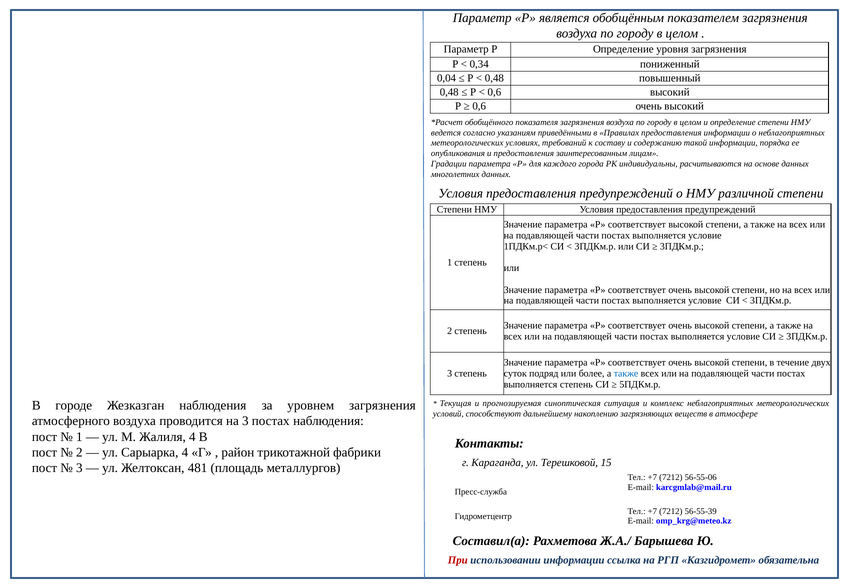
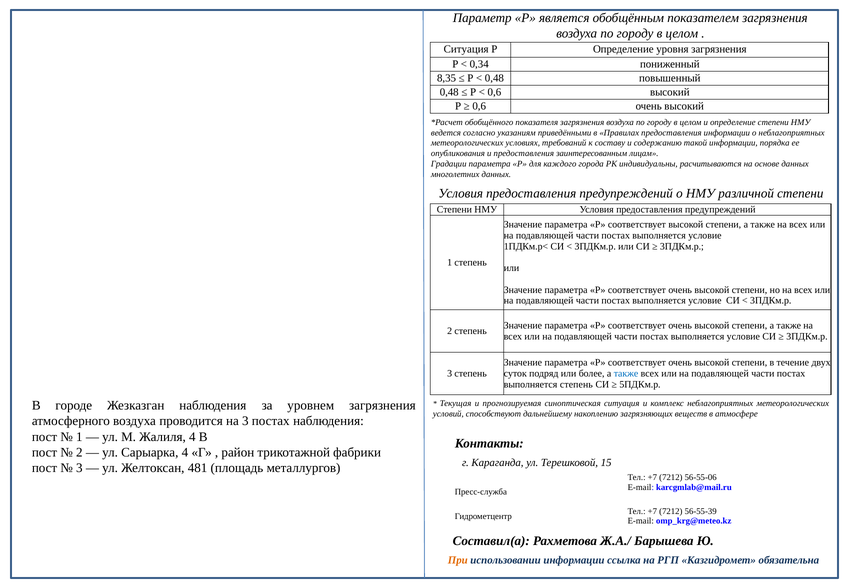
Параметр at (466, 49): Параметр -> Ситуация
0,04: 0,04 -> 8,35
При colour: red -> orange
